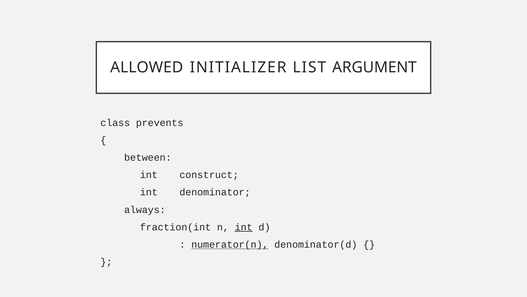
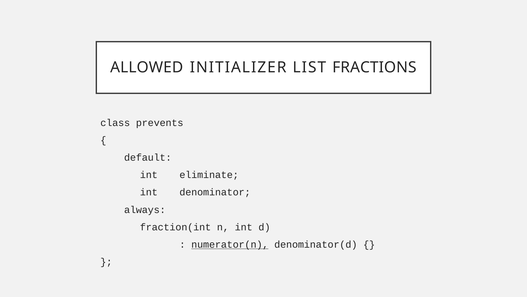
ARGUMENT: ARGUMENT -> FRACTIONS
between: between -> default
construct: construct -> eliminate
int at (244, 227) underline: present -> none
